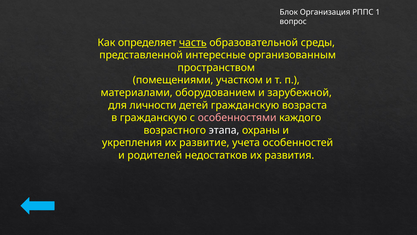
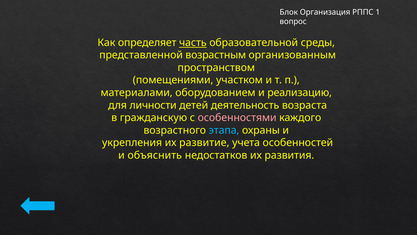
интересные: интересные -> возрастным
зарубежной: зарубежной -> реализацию
детей гражданскую: гражданскую -> деятельность
этапа colour: white -> light blue
родителей: родителей -> объяснить
